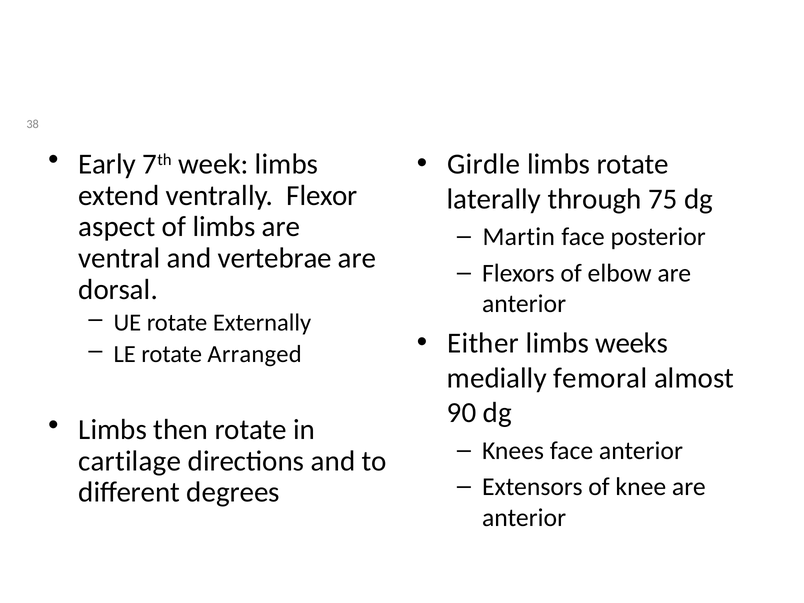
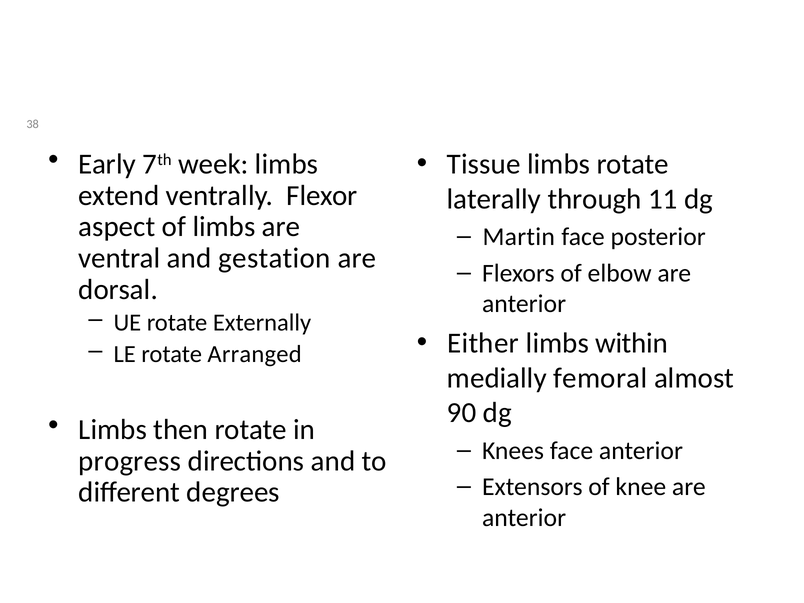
Girdle: Girdle -> Tissue
75: 75 -> 11
vertebrae: vertebrae -> gestation
weeks: weeks -> within
cartilage: cartilage -> progress
